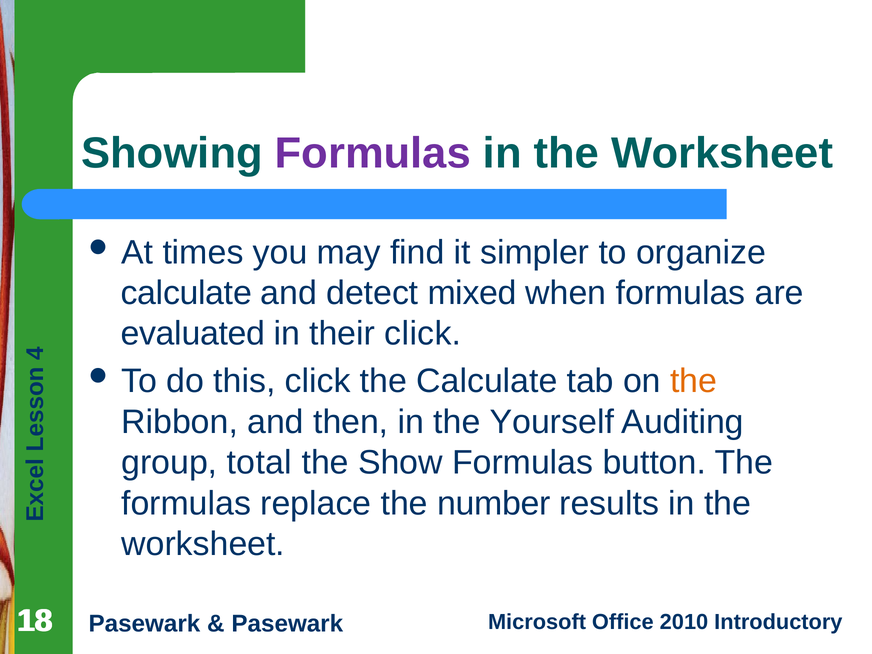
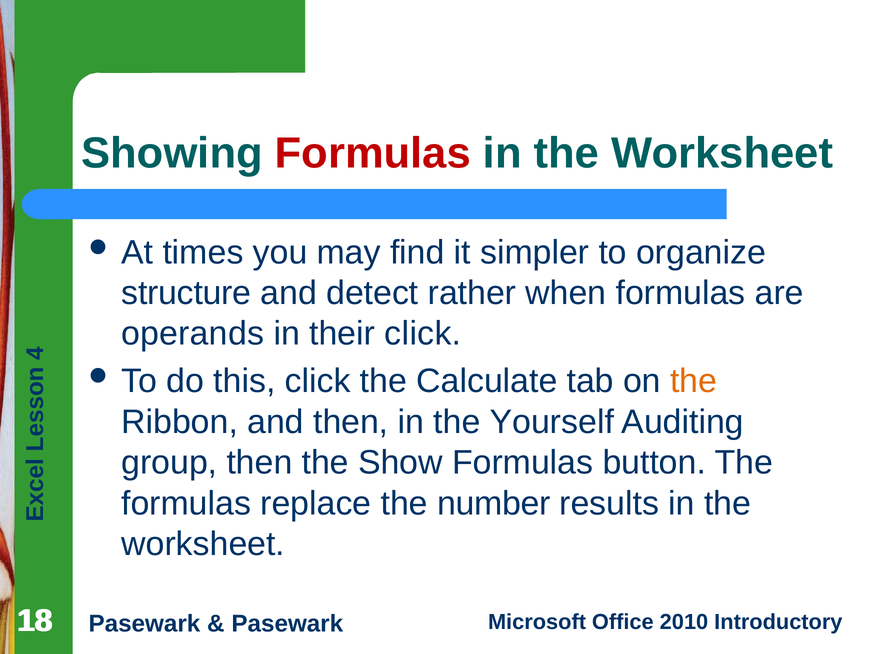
Formulas at (373, 153) colour: purple -> red
calculate at (186, 293): calculate -> structure
mixed: mixed -> rather
evaluated: evaluated -> operands
group total: total -> then
